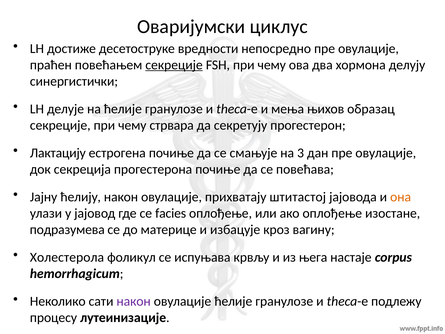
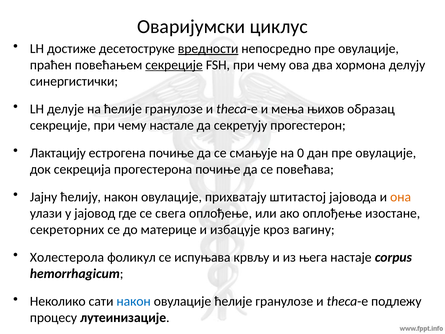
вредности underline: none -> present
стрвара: стрвара -> настале
3: 3 -> 0
facies: facies -> свега
подразумева: подразумева -> секреторних
након at (134, 301) colour: purple -> blue
